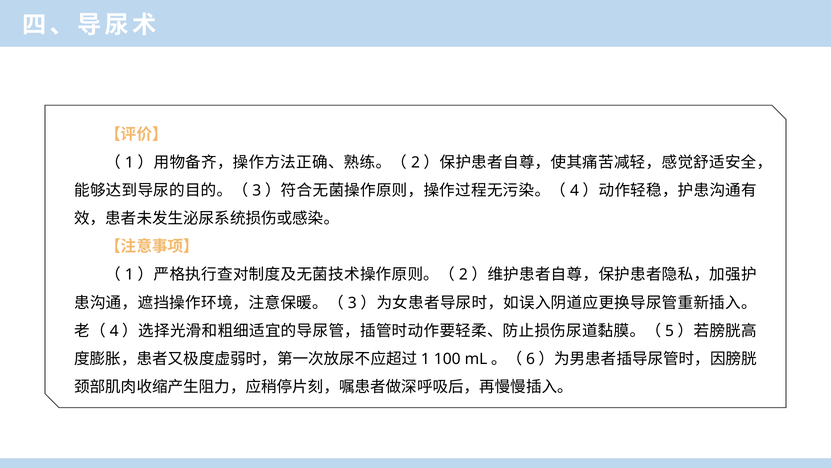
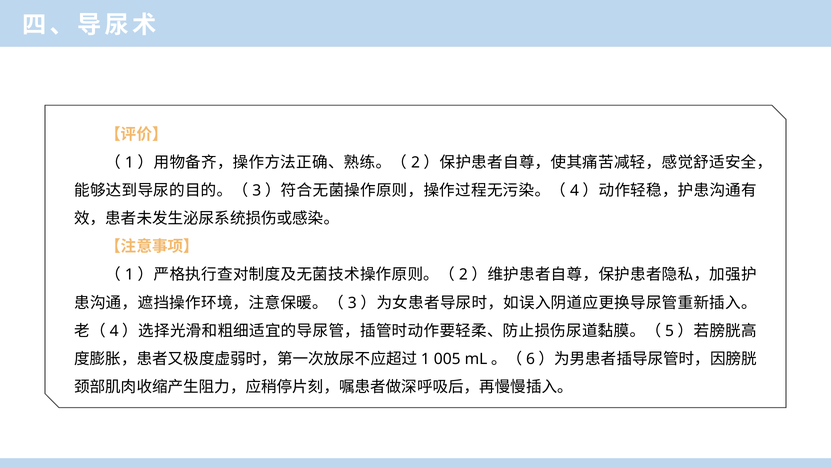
100: 100 -> 005
